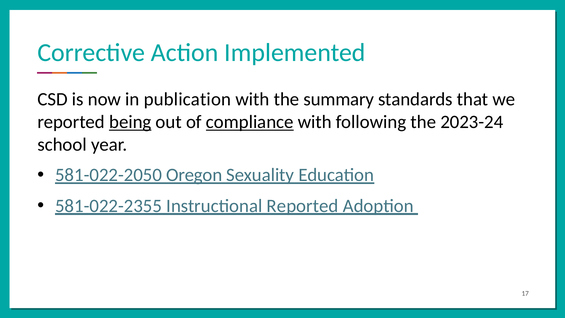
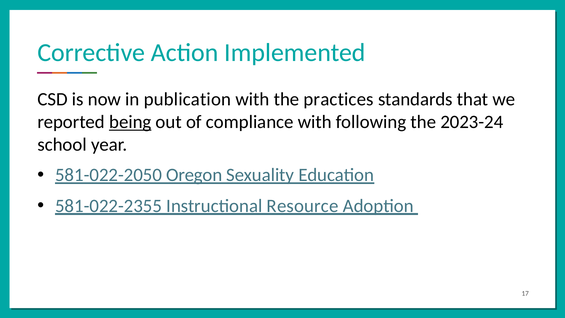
summary: summary -> practices
compliance underline: present -> none
Instructional Reported: Reported -> Resource
